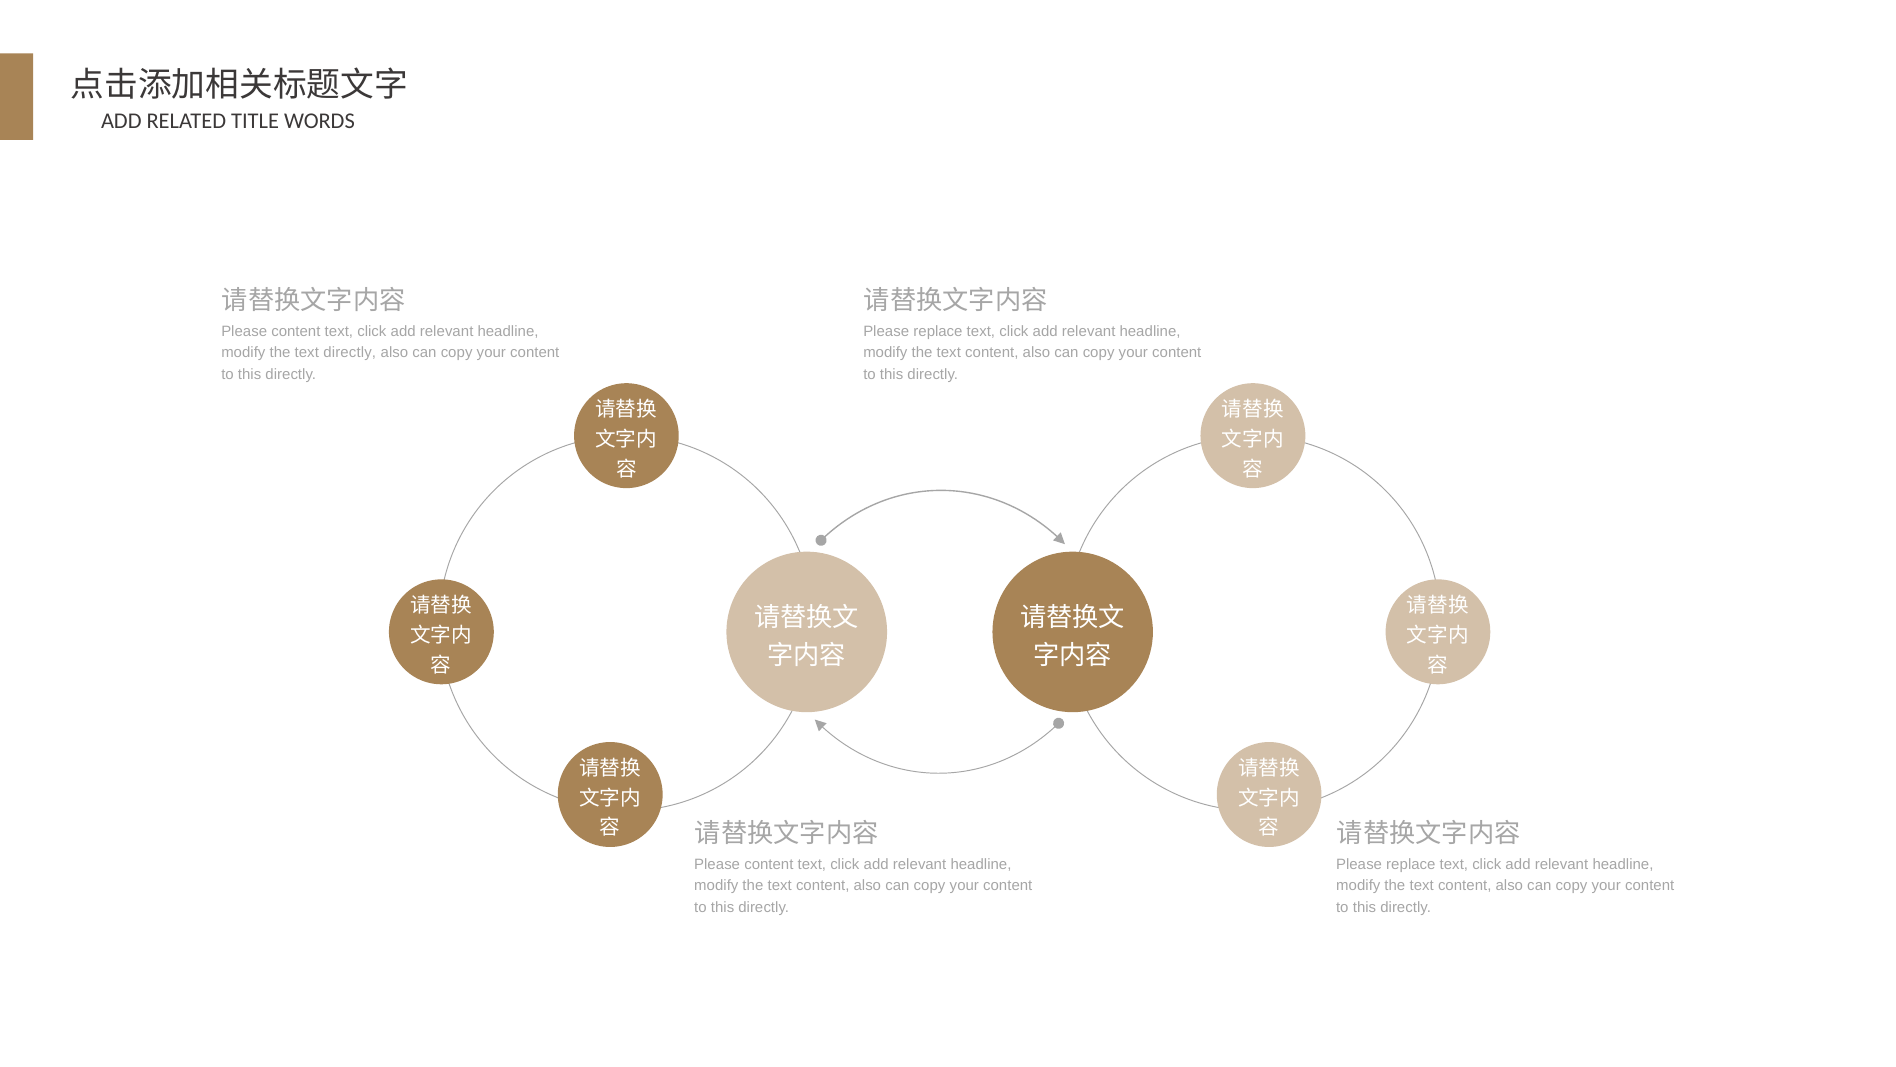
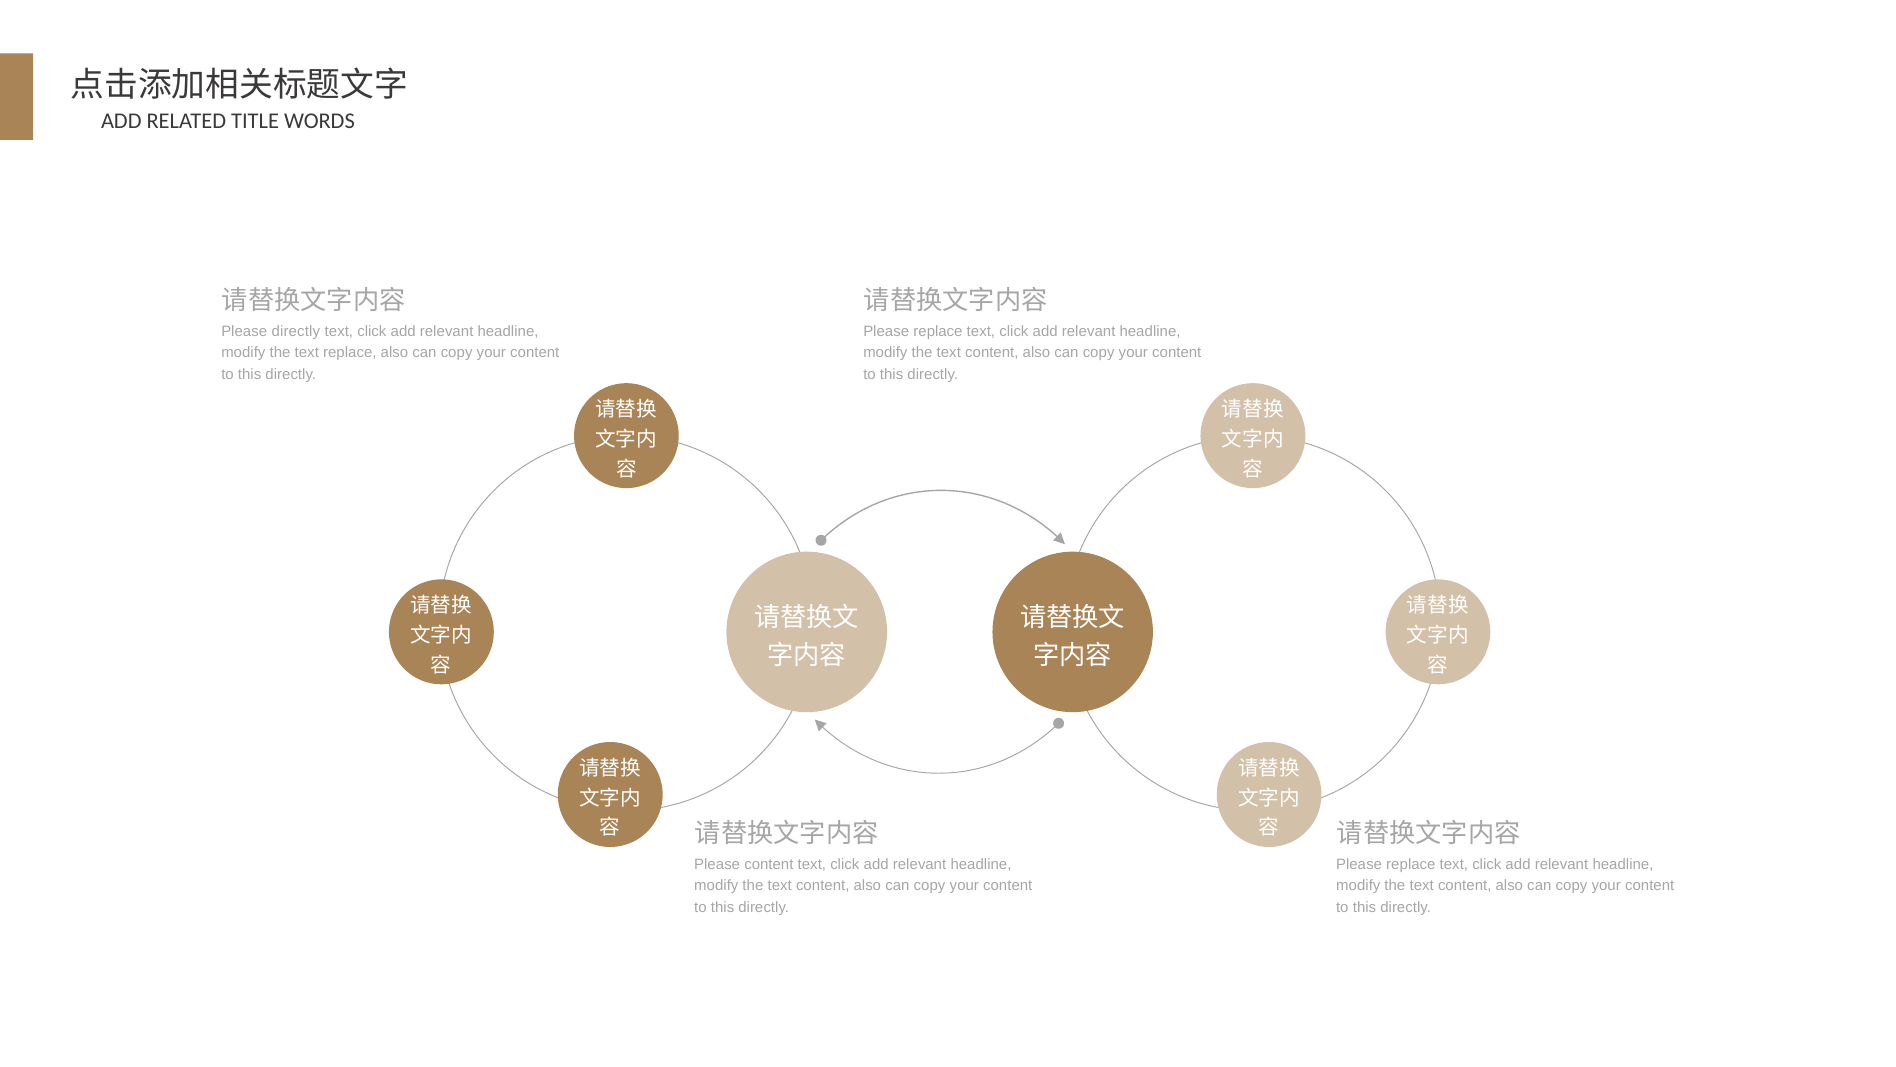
content at (296, 331): content -> directly
text directly: directly -> replace
